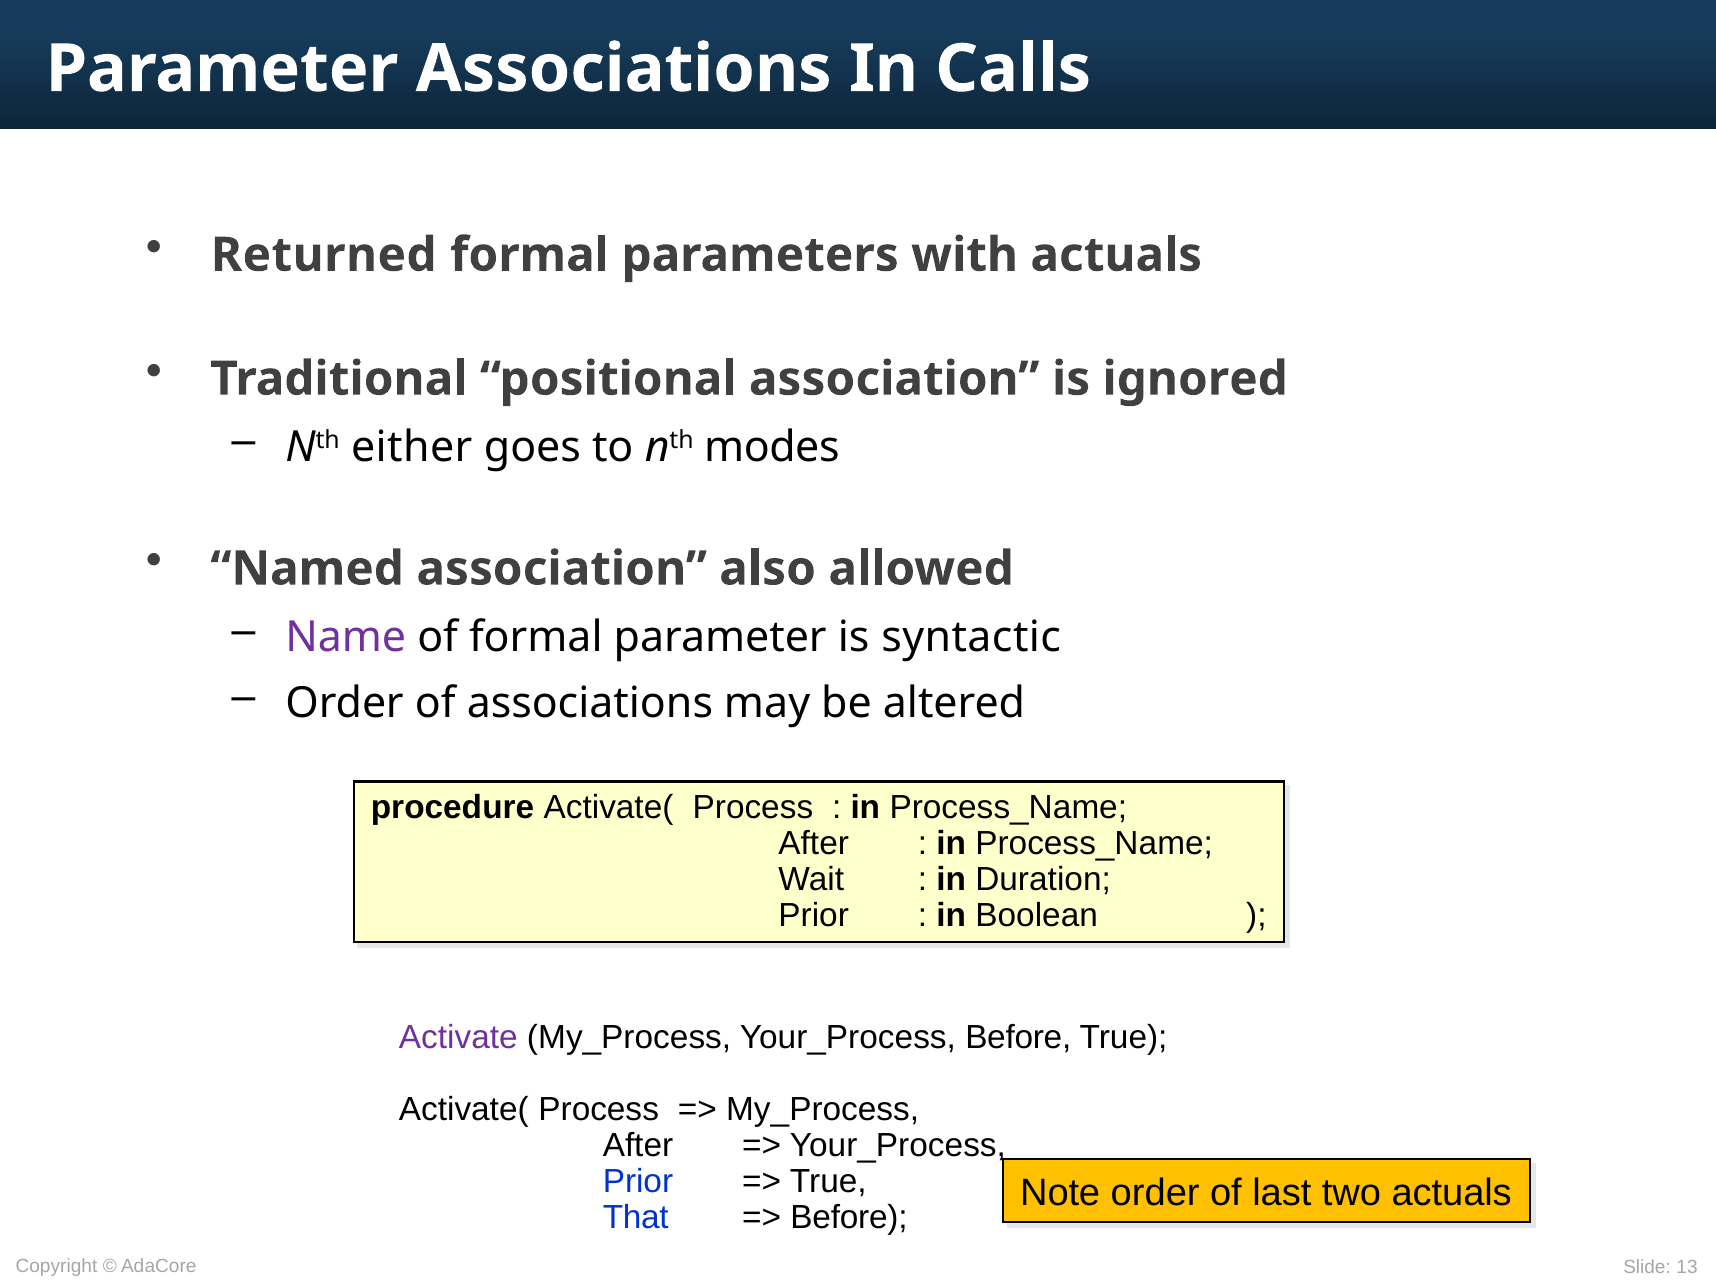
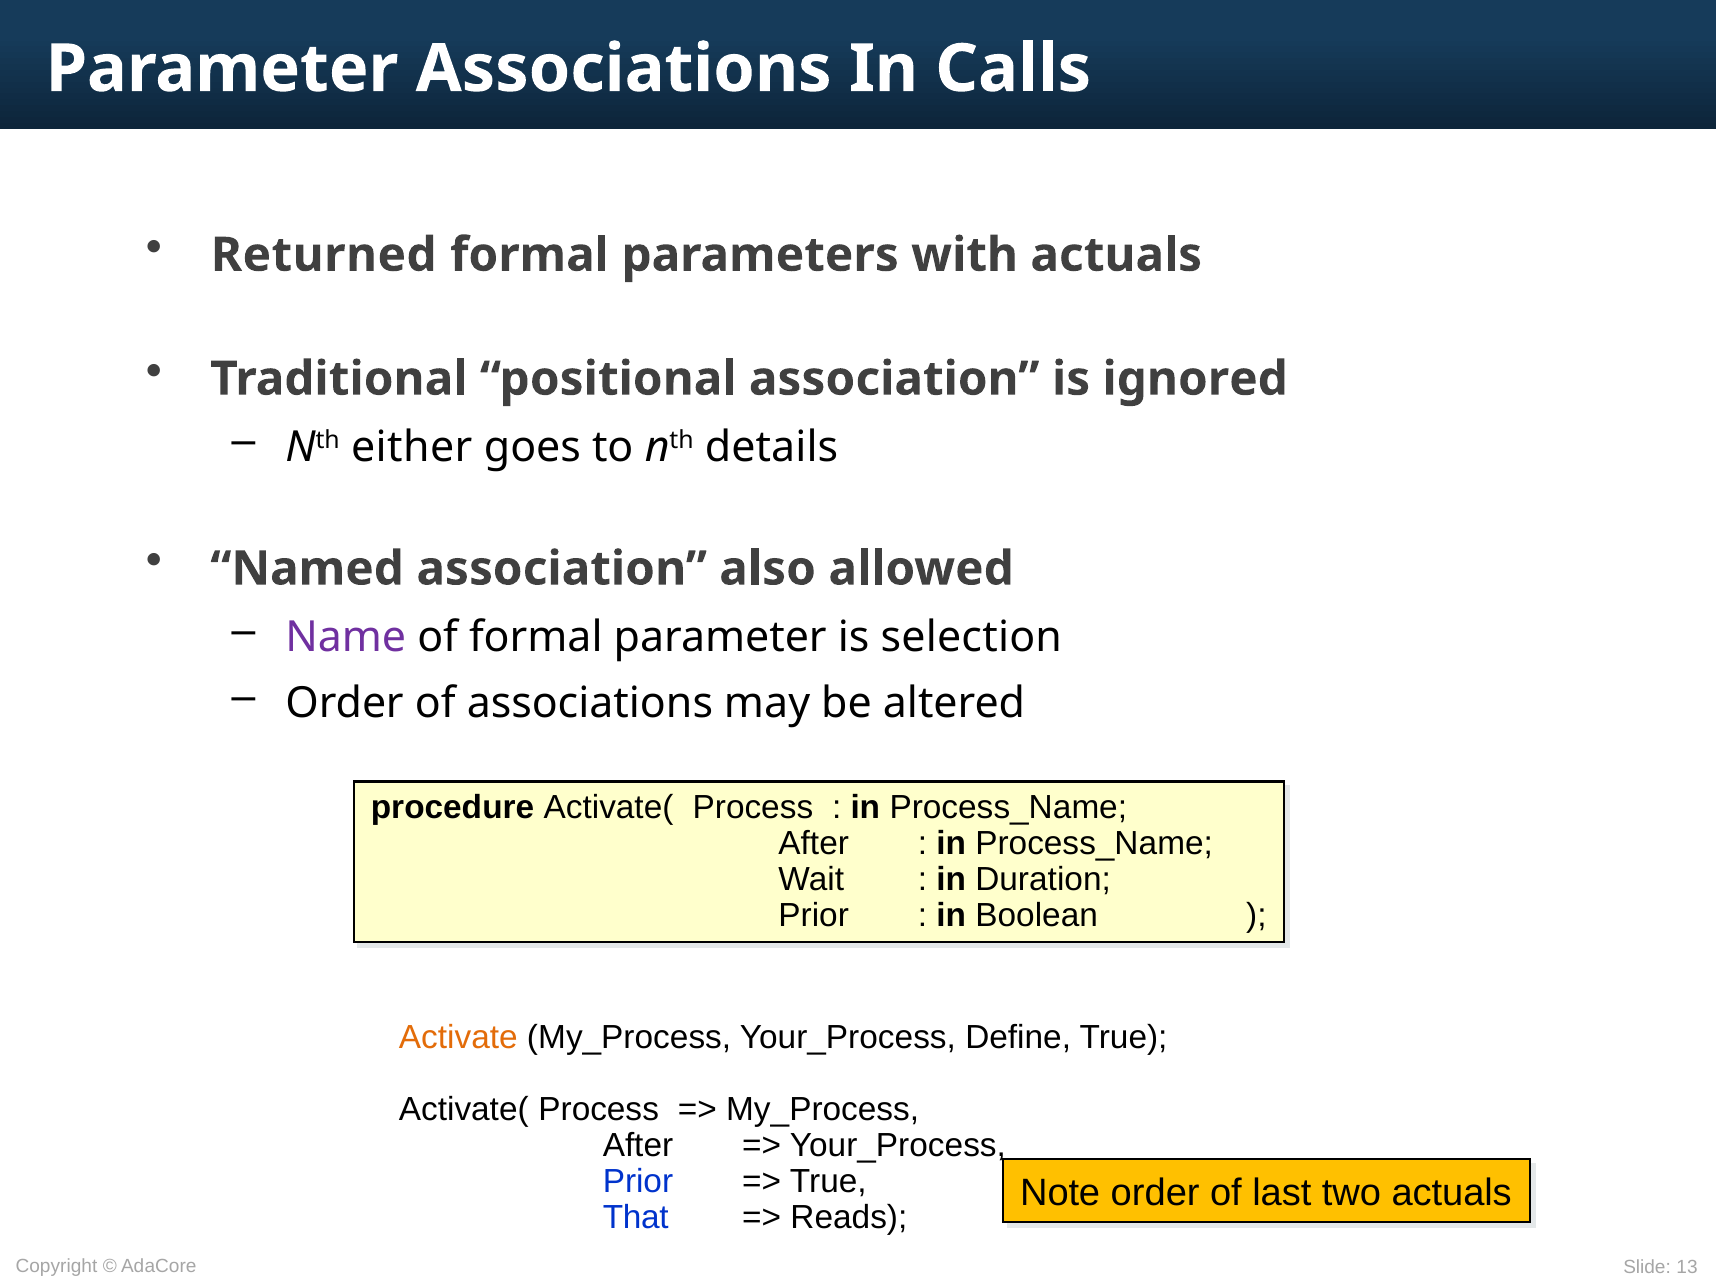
modes: modes -> details
syntactic: syntactic -> selection
Activate colour: purple -> orange
Your_Process Before: Before -> Define
Before at (849, 1218): Before -> Reads
